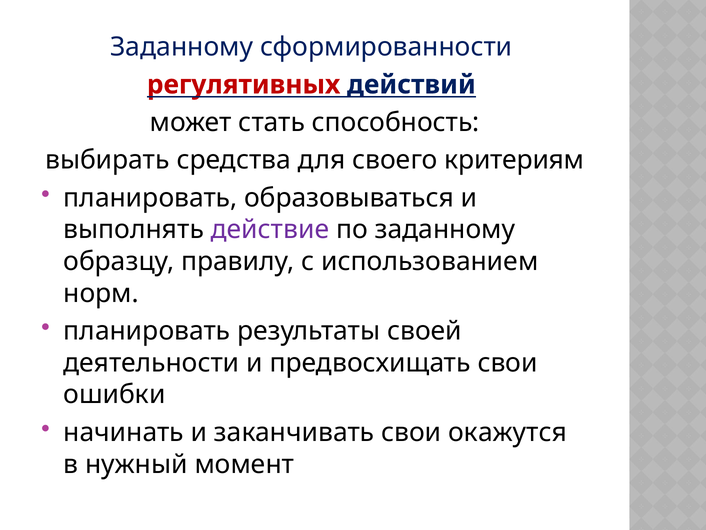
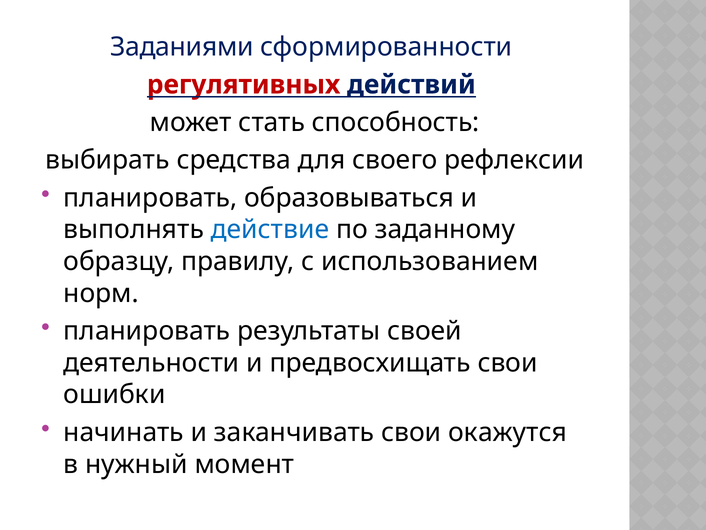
Заданному at (182, 47): Заданному -> Заданиями
критериям: критериям -> рефлексии
действие colour: purple -> blue
